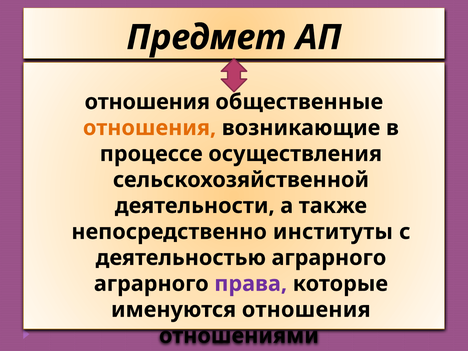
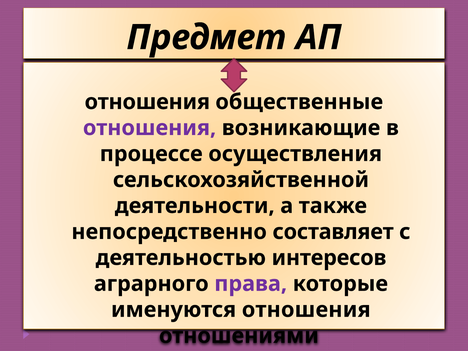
отношения at (150, 128) colour: orange -> purple
институты: институты -> составляет
деятельностью аграрного: аграрного -> интересов
